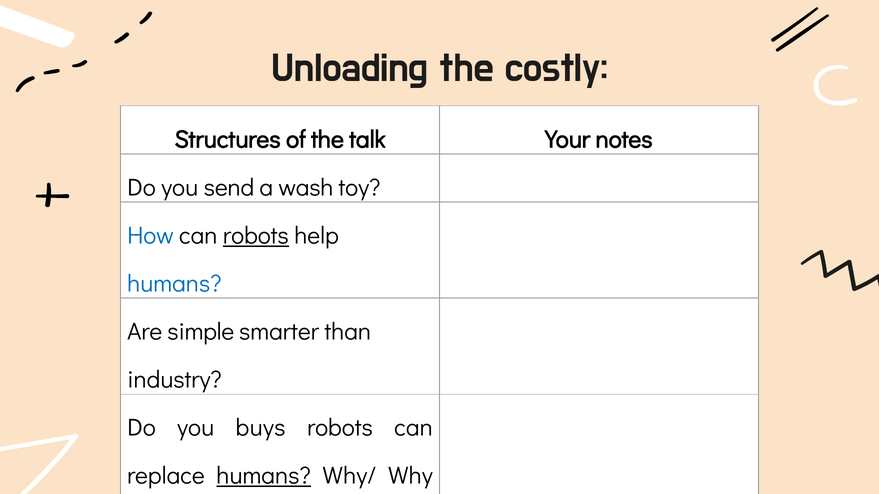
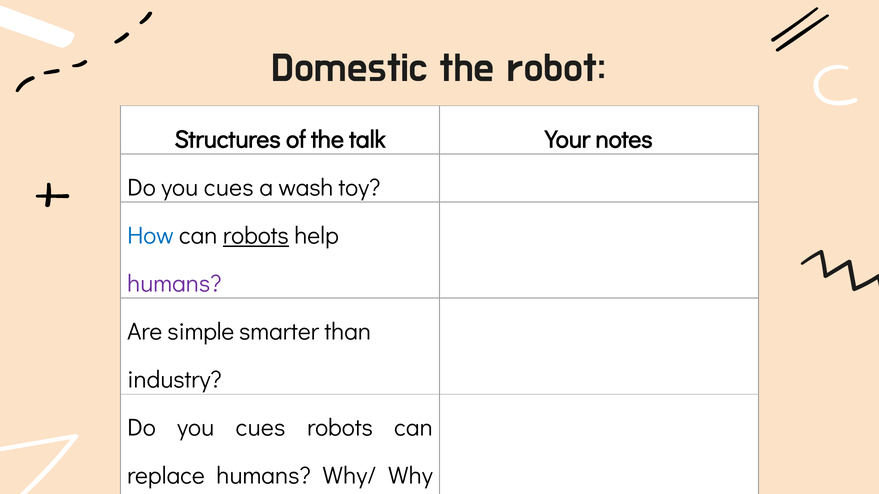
Unloading: Unloading -> Domestic
costly: costly -> robot
send at (229, 188): send -> cues
humans at (174, 284) colour: blue -> purple
buys at (261, 428): buys -> cues
humans at (264, 476) underline: present -> none
